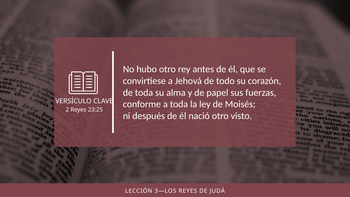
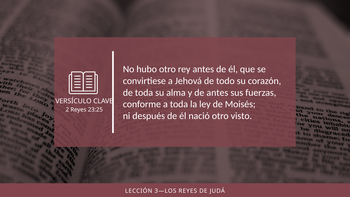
de papel: papel -> antes
